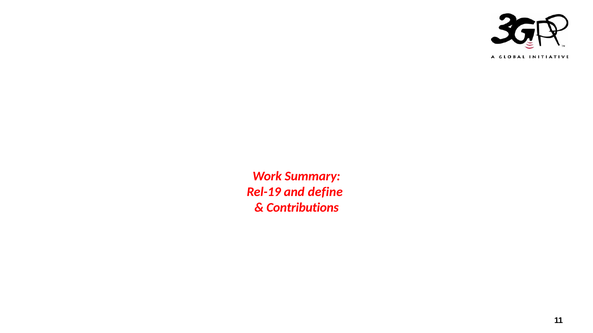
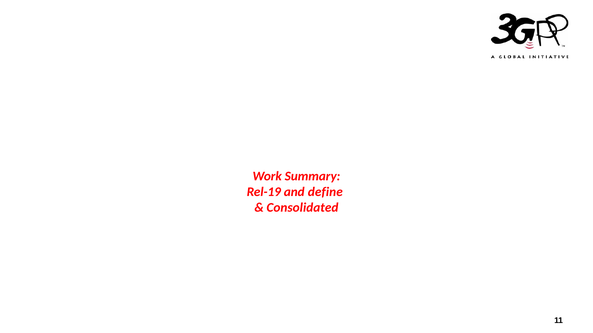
Contributions: Contributions -> Consolidated
